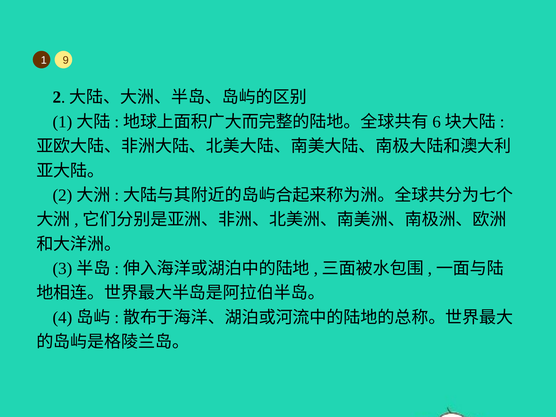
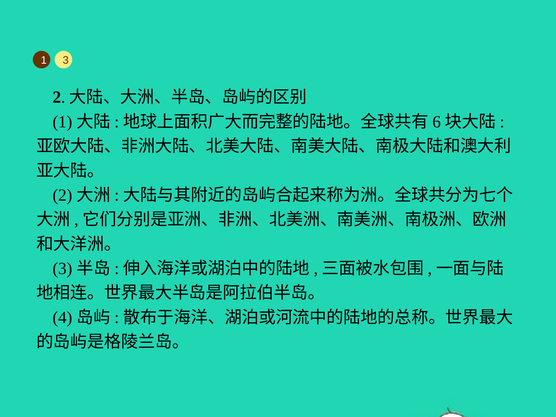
9: 9 -> 3
